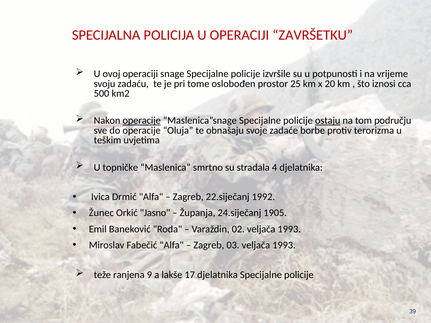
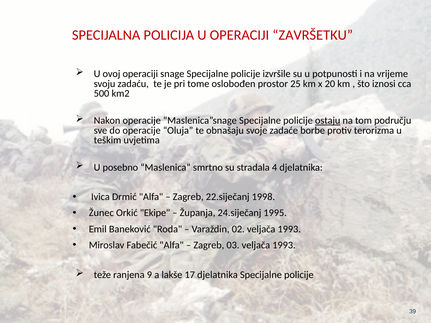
operacije at (142, 121) underline: present -> none
topničke: topničke -> posebno
1992: 1992 -> 1998
Jasno: Jasno -> Ekipe
1905: 1905 -> 1995
